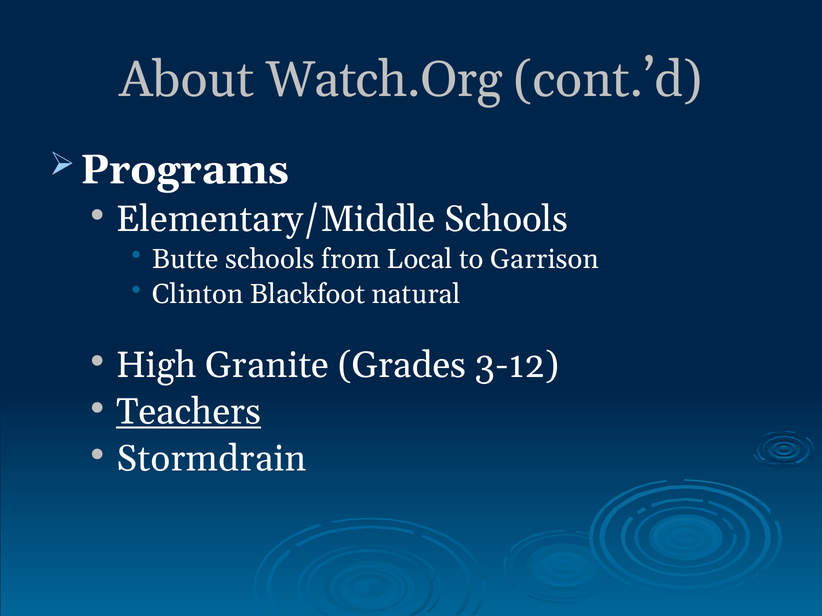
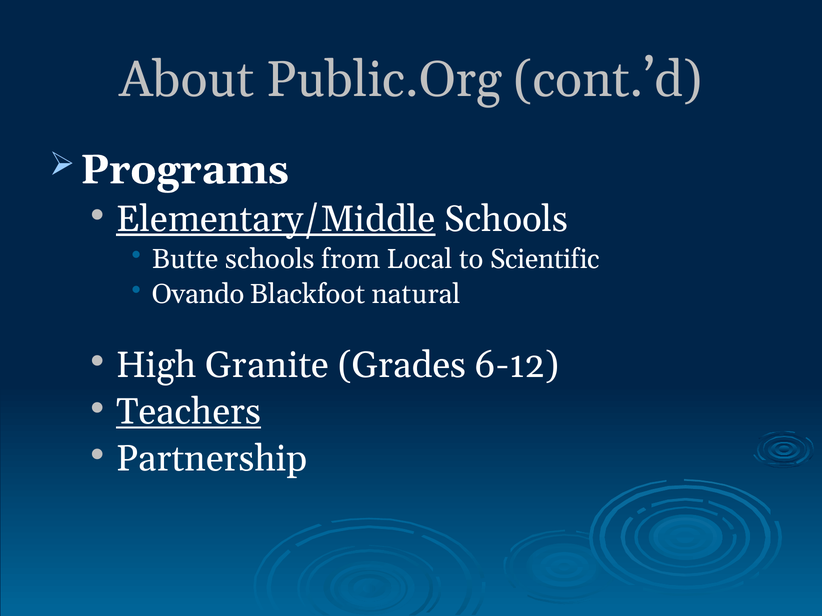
Watch.Org: Watch.Org -> Public.Org
Elementary/Middle underline: none -> present
Garrison: Garrison -> Scientific
Clinton: Clinton -> Ovando
3-12: 3-12 -> 6-12
Stormdrain: Stormdrain -> Partnership
